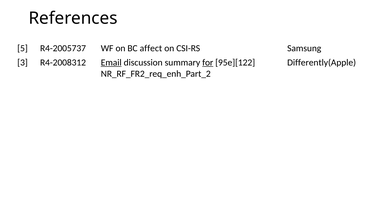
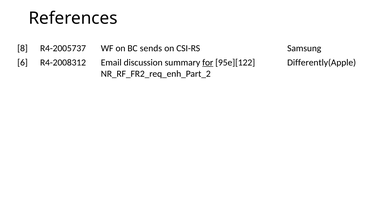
5: 5 -> 8
affect: affect -> sends
3: 3 -> 6
Email underline: present -> none
